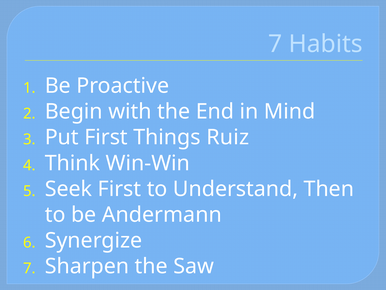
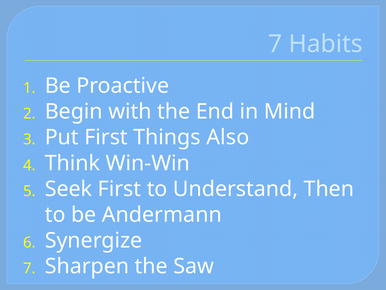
Ruiz: Ruiz -> Also
